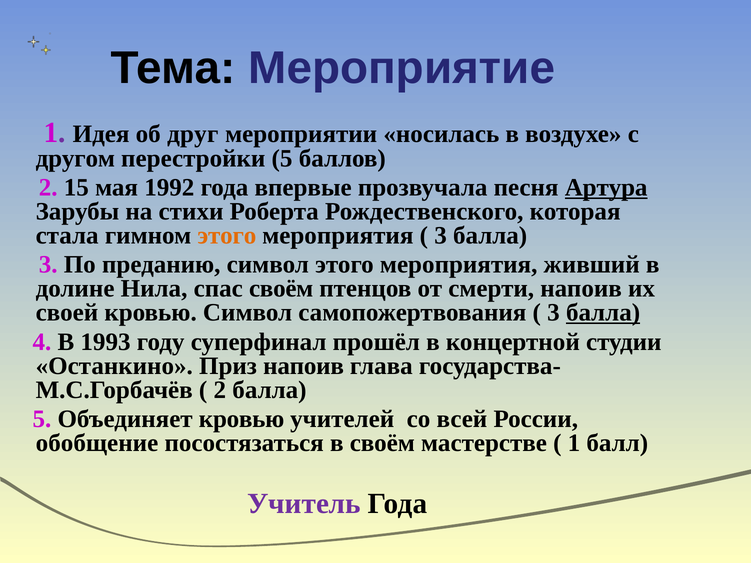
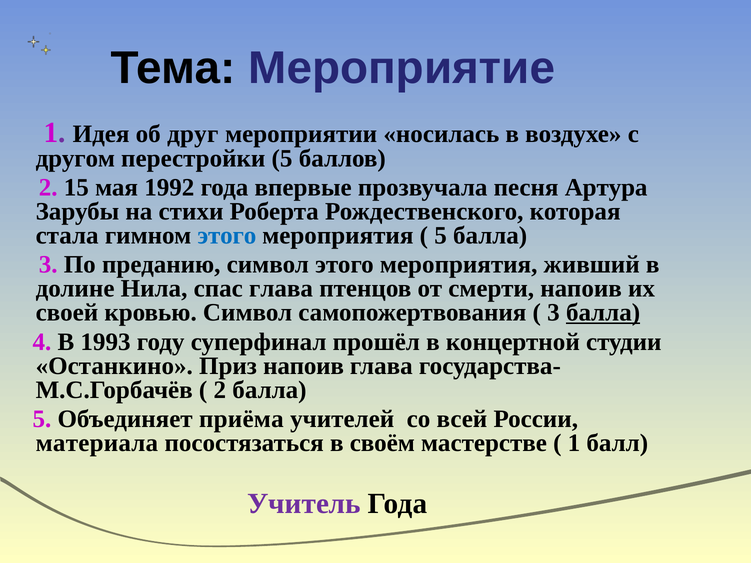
Артура underline: present -> none
этого at (227, 236) colour: orange -> blue
3 at (441, 236): 3 -> 5
спас своём: своём -> глава
Объединяет кровью: кровью -> приёма
обобщение: обобщение -> материала
